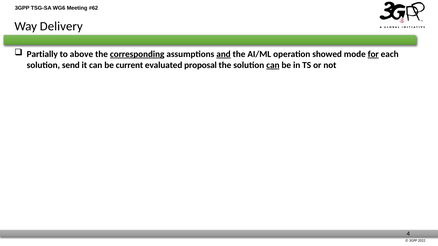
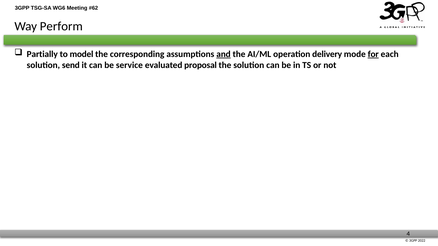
Delivery: Delivery -> Perform
above: above -> model
corresponding underline: present -> none
showed: showed -> delivery
current: current -> service
can at (273, 65) underline: present -> none
